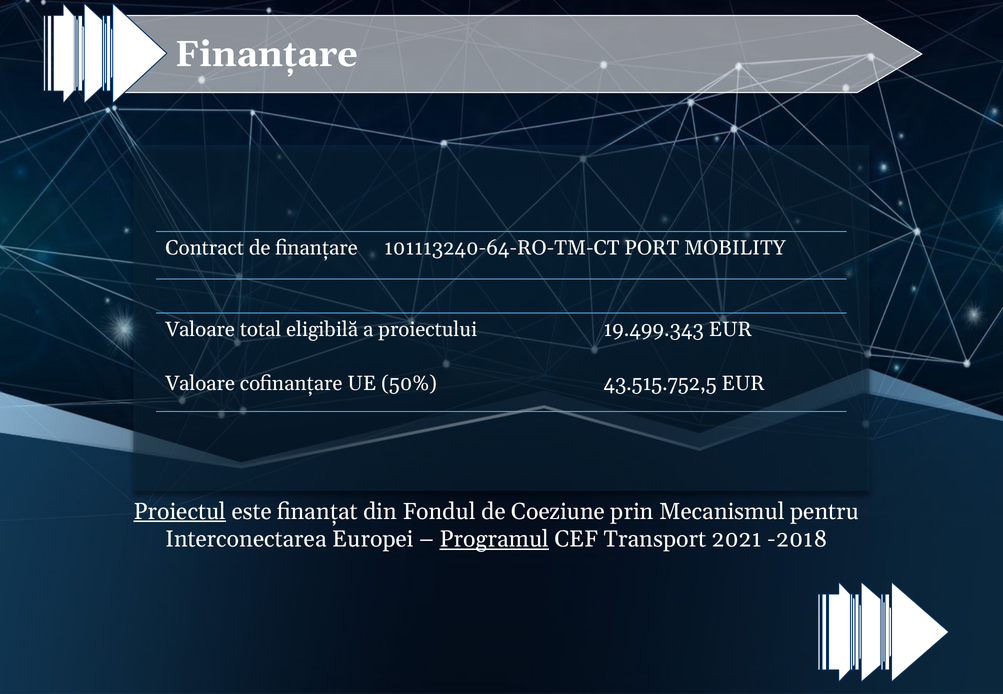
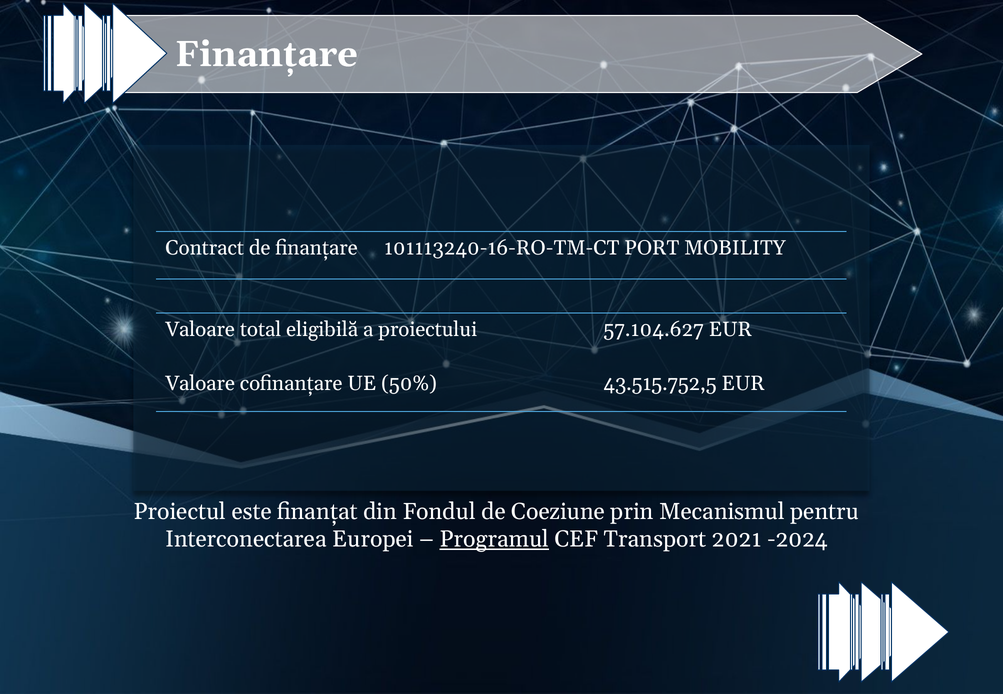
101113240-64-RO-TM-CT: 101113240-64-RO-TM-CT -> 101113240-16-RO-TM-CT
19.499.343: 19.499.343 -> 57.104.627
Proiectul underline: present -> none
-2018: -2018 -> -2024
